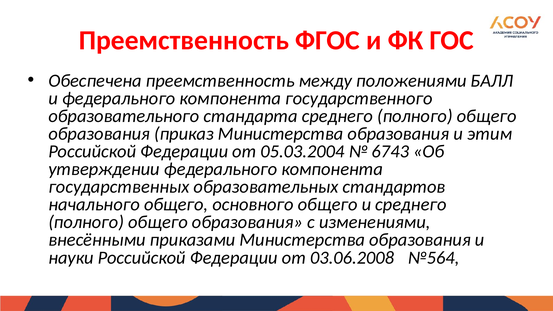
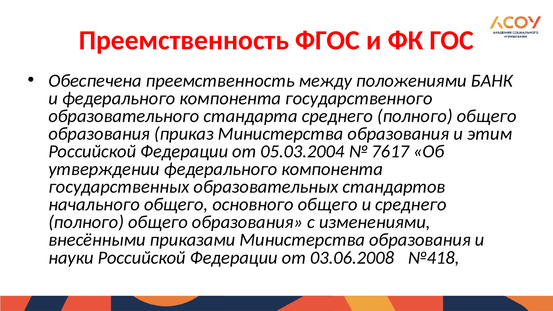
БАЛЛ: БАЛЛ -> БАНК
6743: 6743 -> 7617
№564: №564 -> №418
